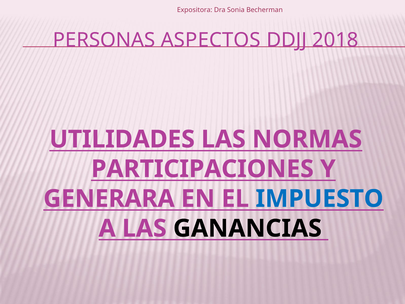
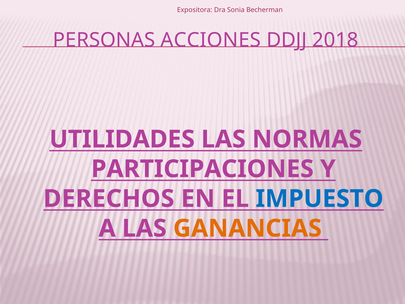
ASPECTOS: ASPECTOS -> ACCIONES
GENERARA: GENERARA -> DERECHOS
GANANCIAS colour: black -> orange
